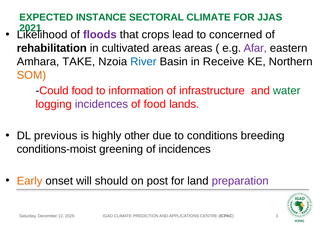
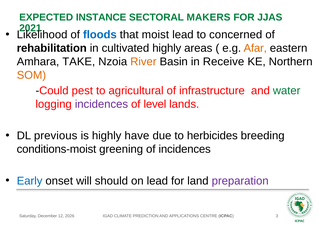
SECTORAL CLIMATE: CLIMATE -> MAKERS
floods colour: purple -> blue
crops: crops -> moist
cultivated areas: areas -> highly
Afar colour: purple -> orange
River colour: blue -> orange
Could food: food -> pest
information: information -> agricultural
of food: food -> level
other: other -> have
conditions: conditions -> herbicides
Early colour: orange -> blue
on post: post -> lead
